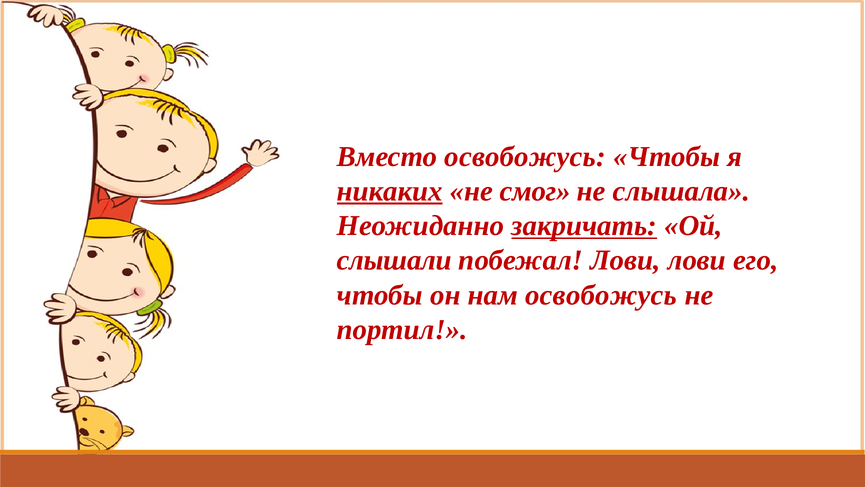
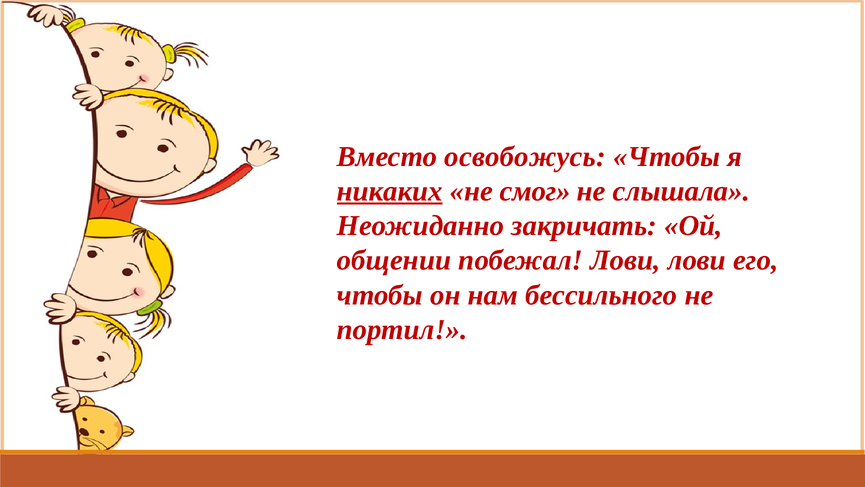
закричать underline: present -> none
слышали: слышали -> общении
нам освобожусь: освобожусь -> бессильного
